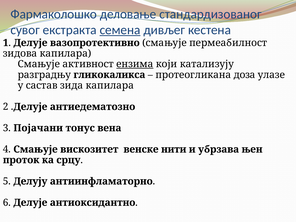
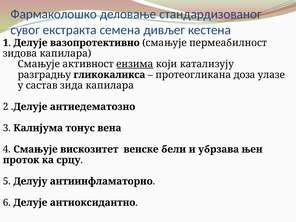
семена underline: present -> none
Појачани: Појачани -> Калијума
нити: нити -> бели
